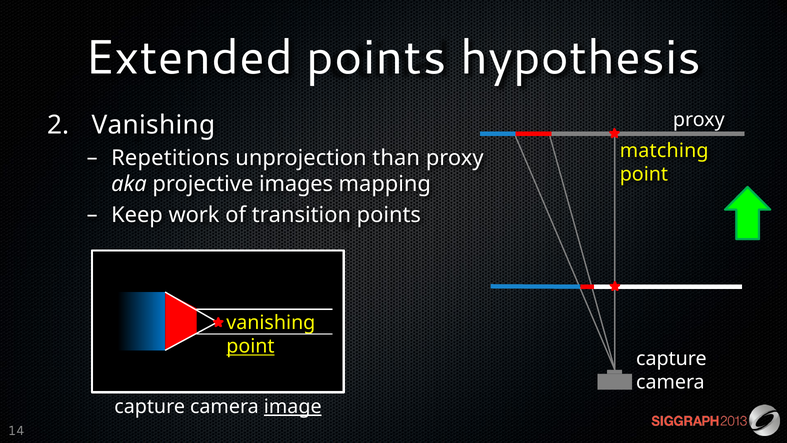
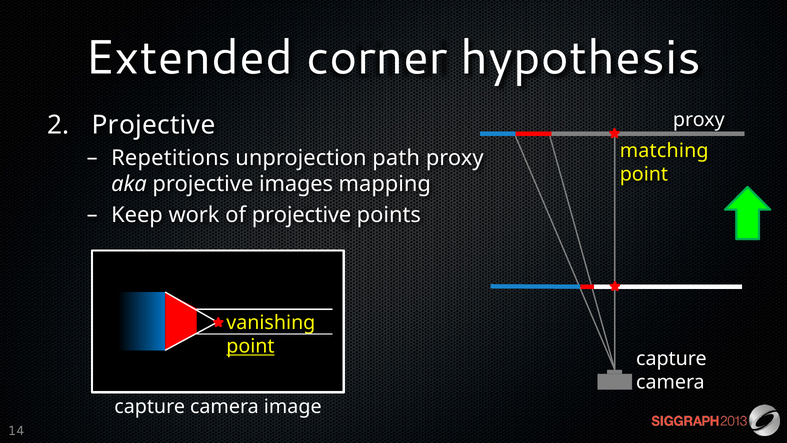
Extended points: points -> corner
Vanishing at (154, 125): Vanishing -> Projective
than: than -> path
of transition: transition -> projective
image underline: present -> none
